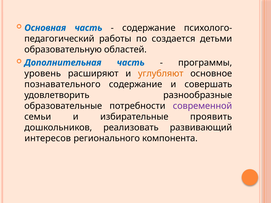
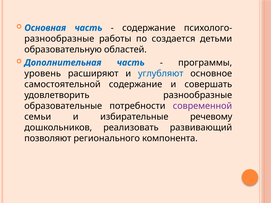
педагогический at (59, 39): педагогический -> разнообразные
углубляют colour: orange -> blue
познавательного: познавательного -> самостоятельной
проявить: проявить -> речевому
интересов: интересов -> позволяют
